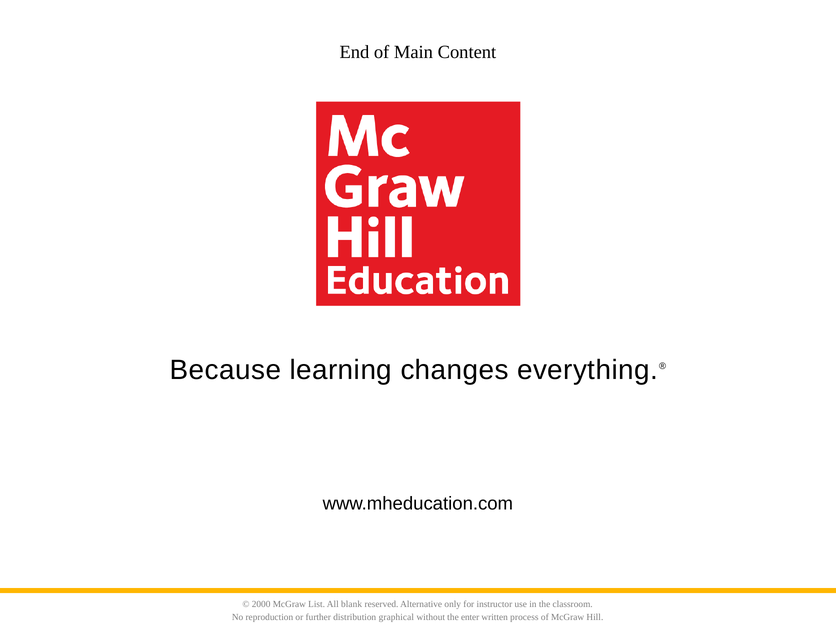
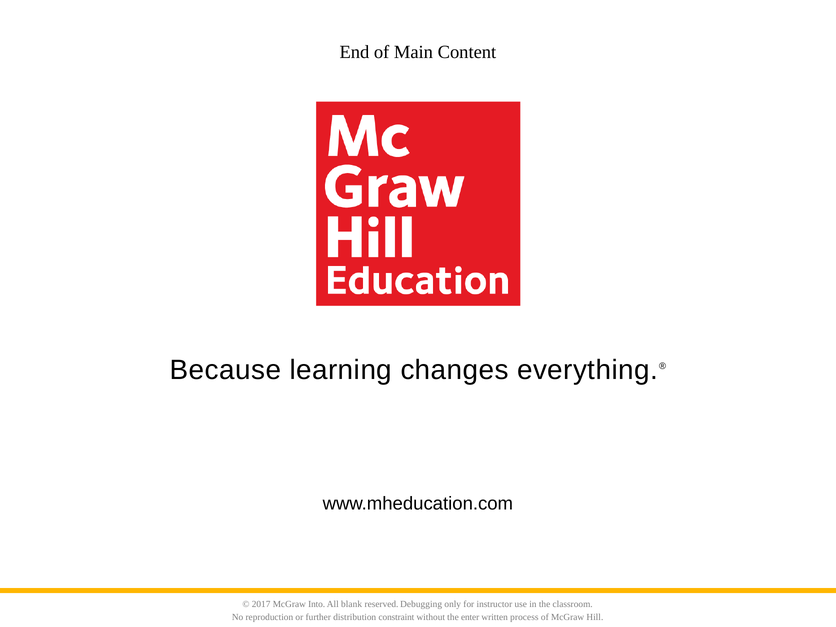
2000: 2000 -> 2017
List: List -> Into
Alternative: Alternative -> Debugging
graphical: graphical -> constraint
